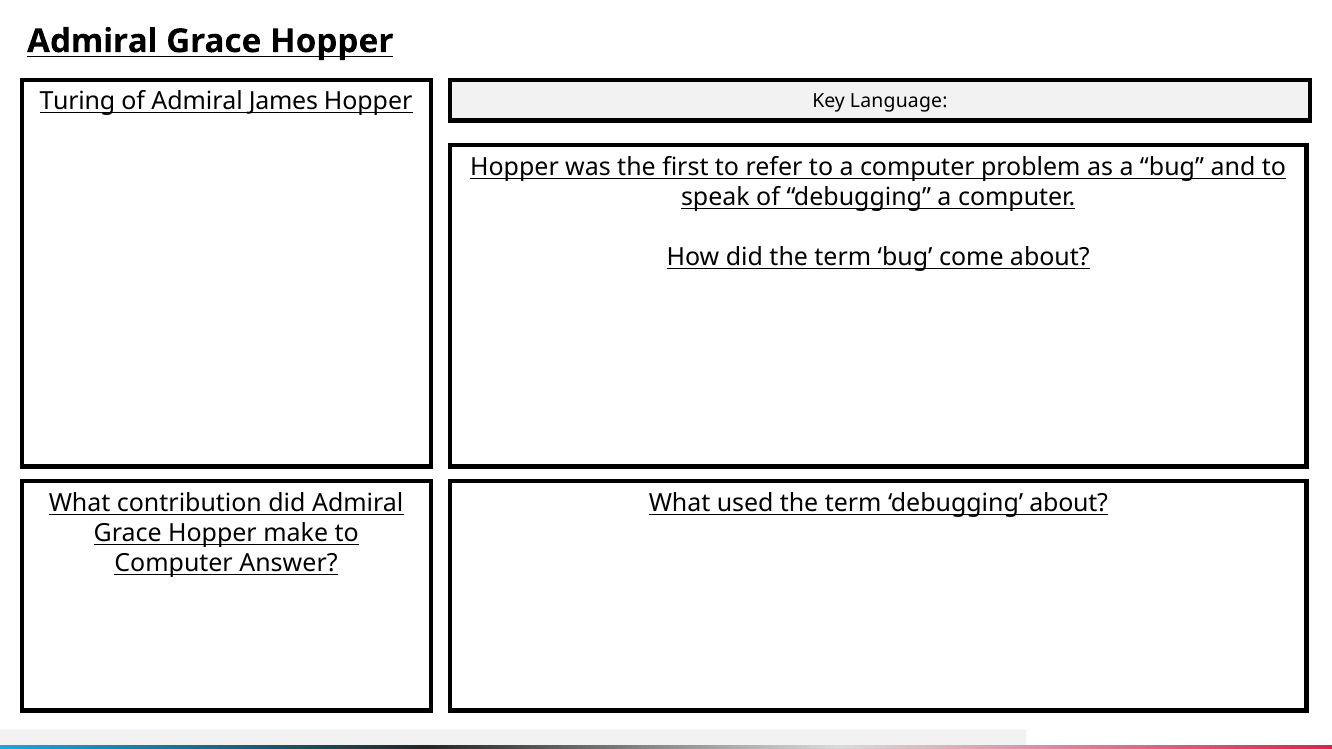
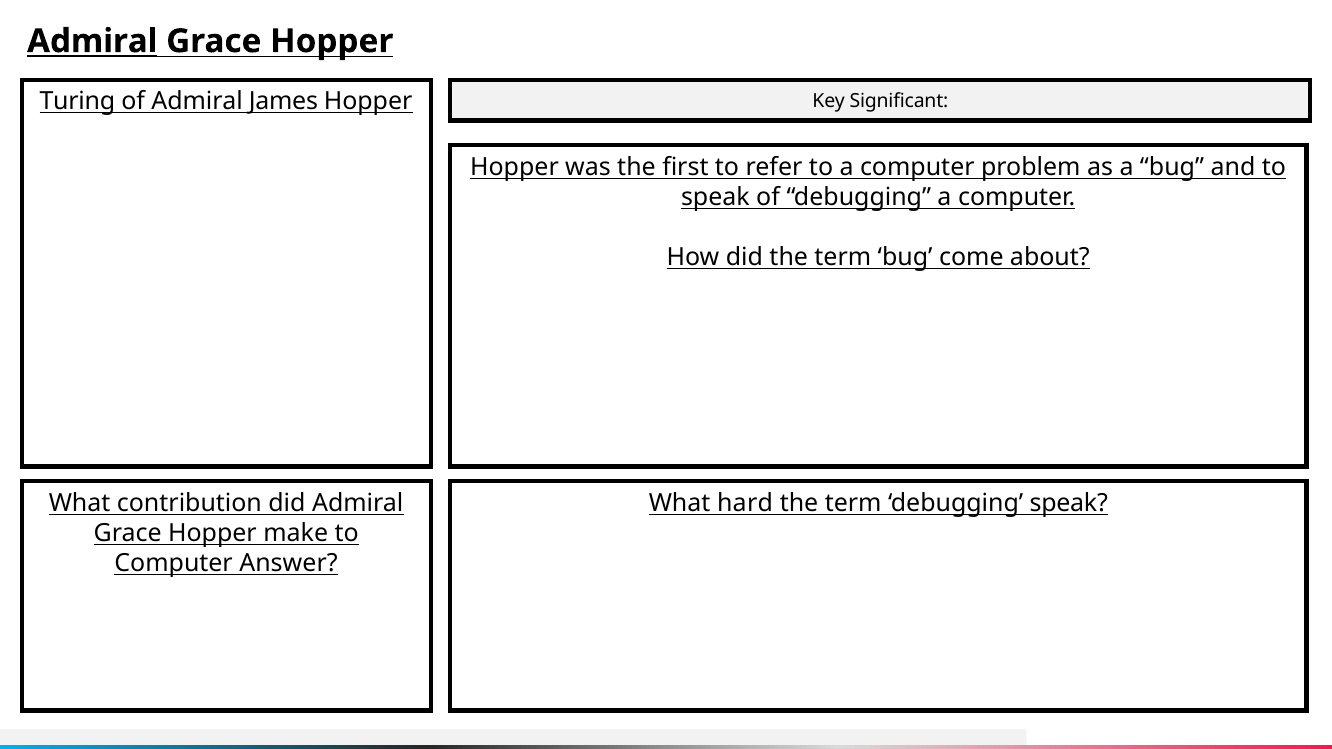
Admiral at (92, 41) underline: none -> present
Language: Language -> Significant
used: used -> hard
debugging about: about -> speak
